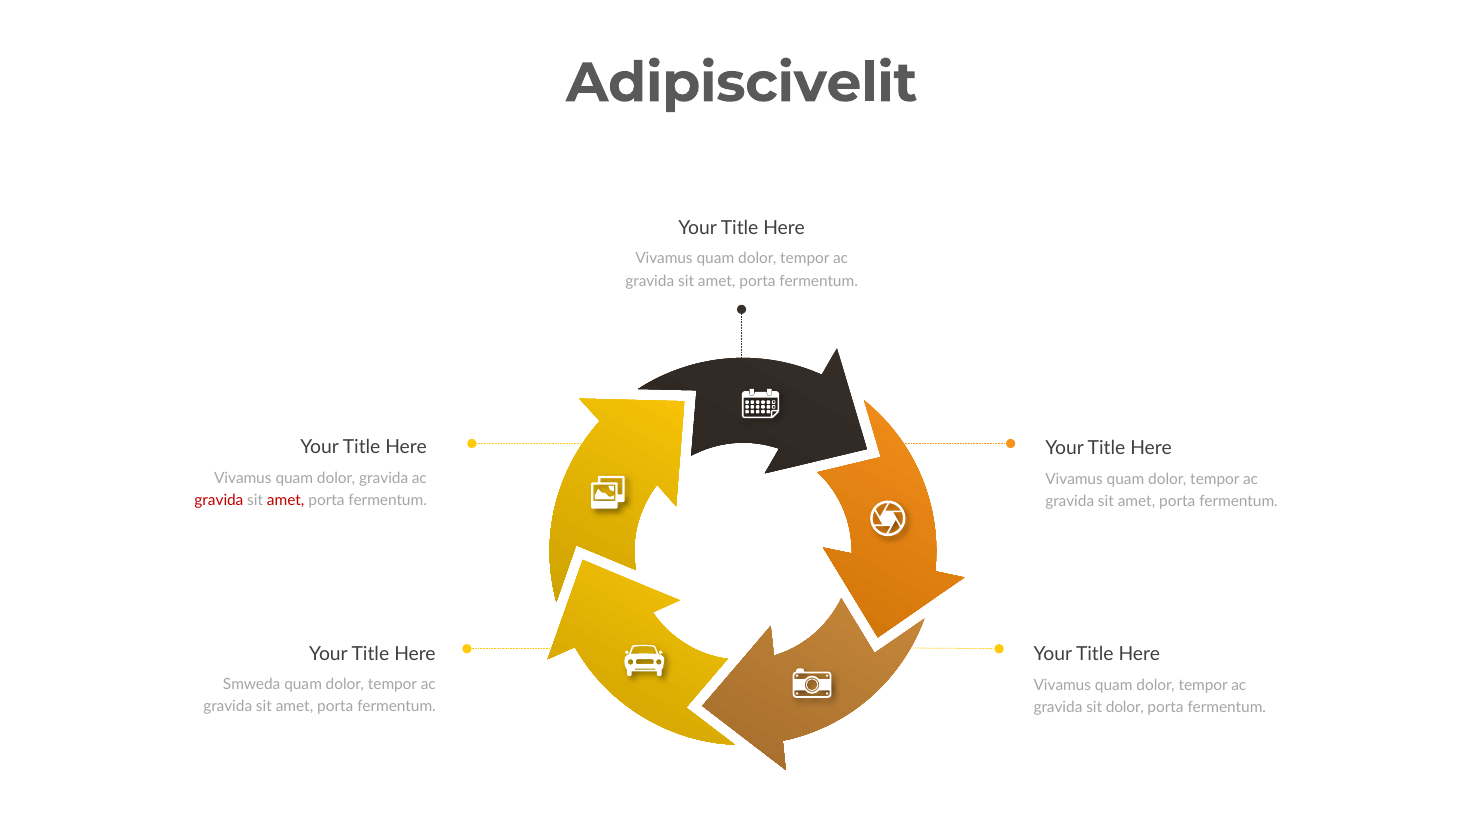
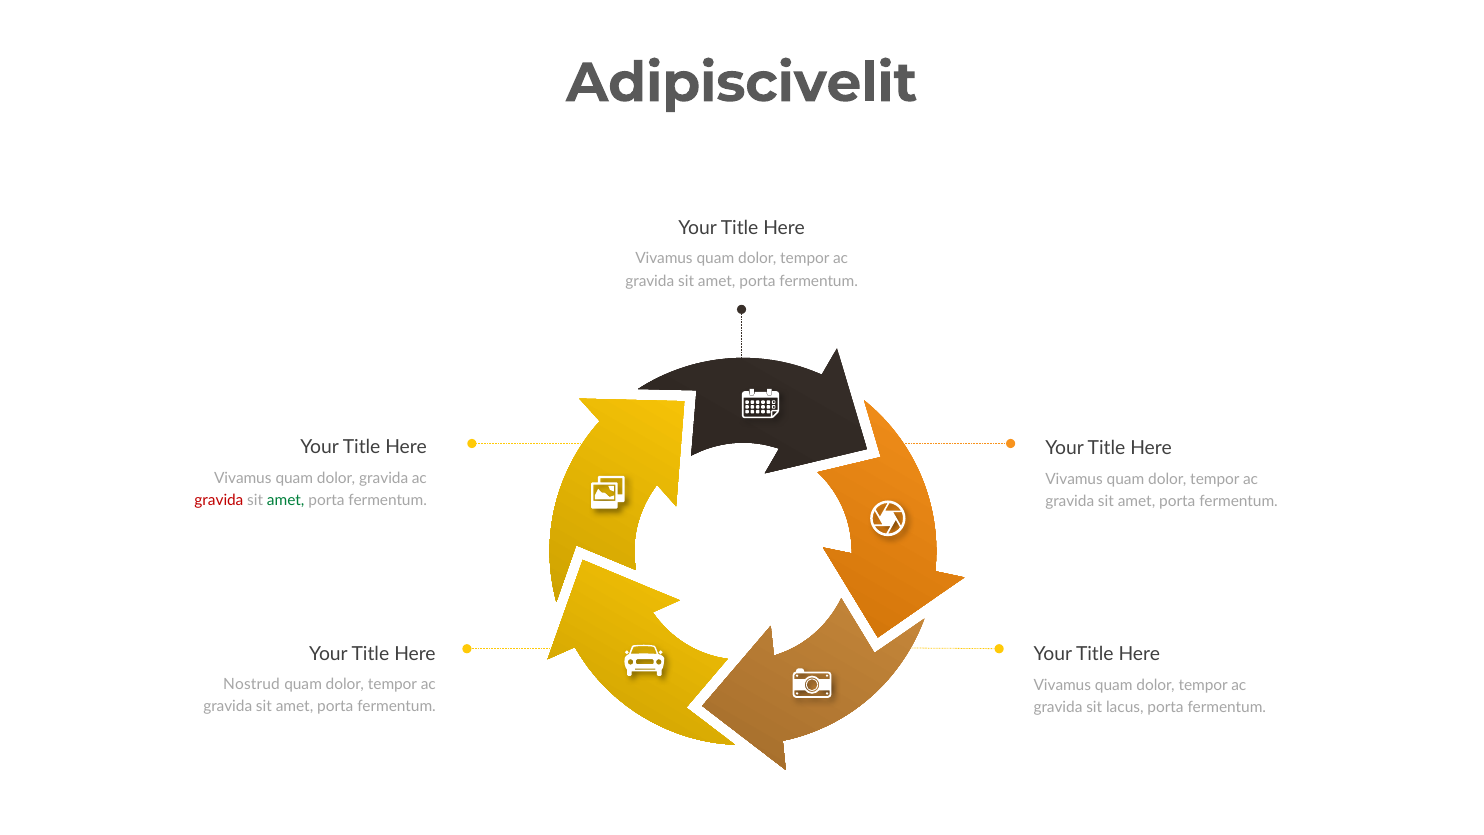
amet at (286, 500) colour: red -> green
Smweda: Smweda -> Nostrud
sit dolor: dolor -> lacus
